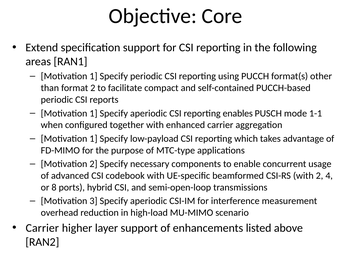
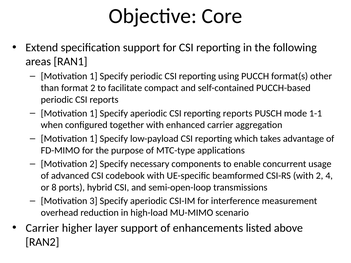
reporting enables: enables -> reports
